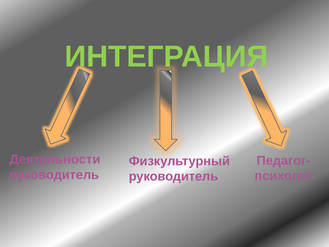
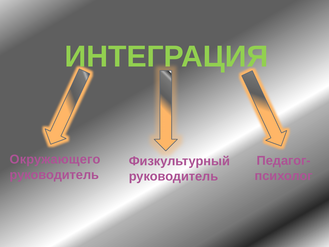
Деятельности: Деятельности -> Окружающего
